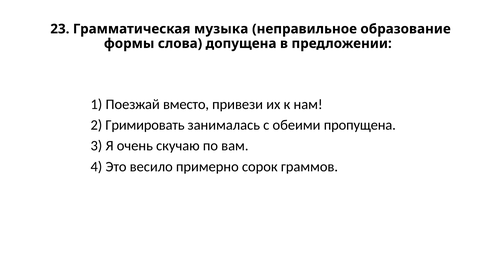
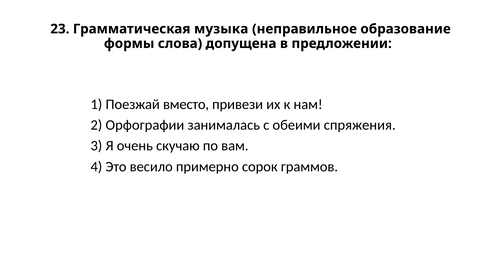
Гримировать: Гримировать -> Орфографии
пропущена: пропущена -> спряжения
